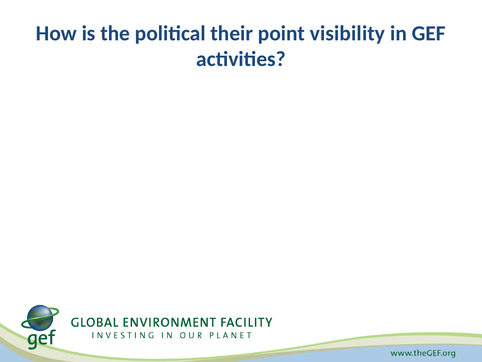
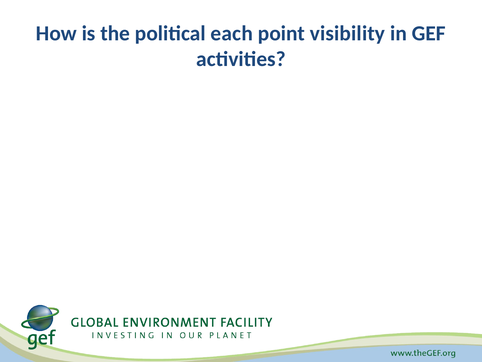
their: their -> each
